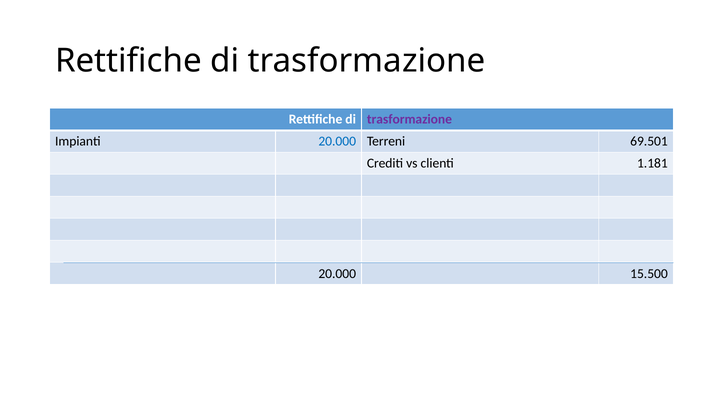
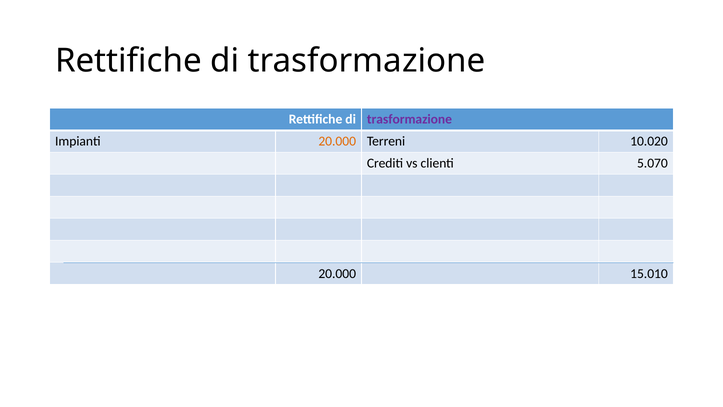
20.000 at (337, 141) colour: blue -> orange
69.501: 69.501 -> 10.020
1.181: 1.181 -> 5.070
15.500: 15.500 -> 15.010
